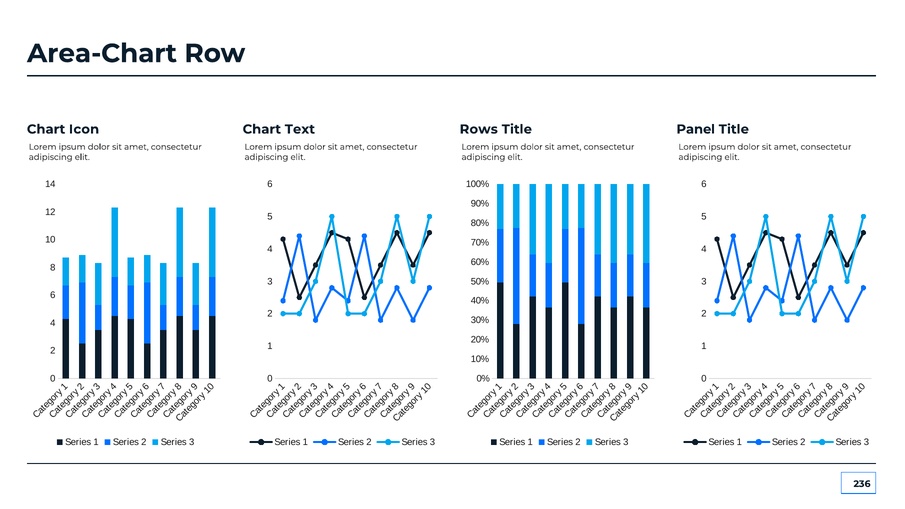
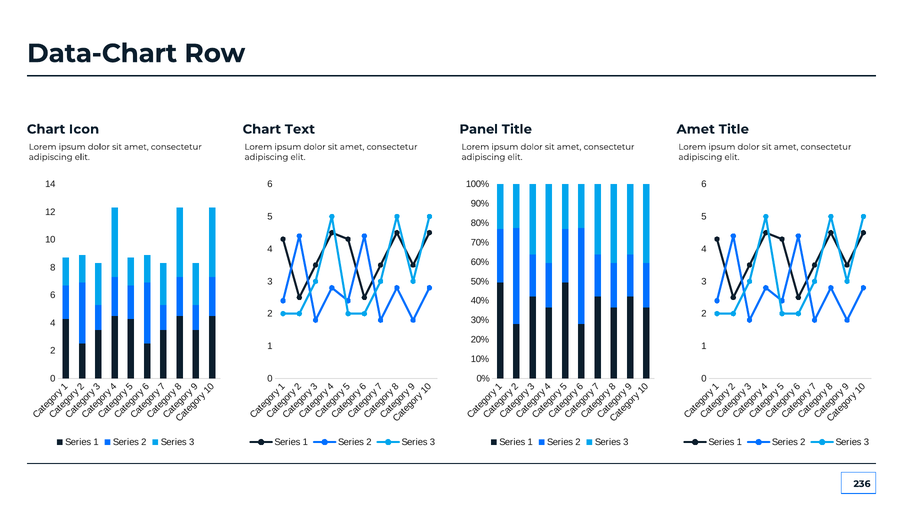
Area-Chart: Area-Chart -> Data-Chart
Rows: Rows -> Panel
Panel at (696, 129): Panel -> Amet
